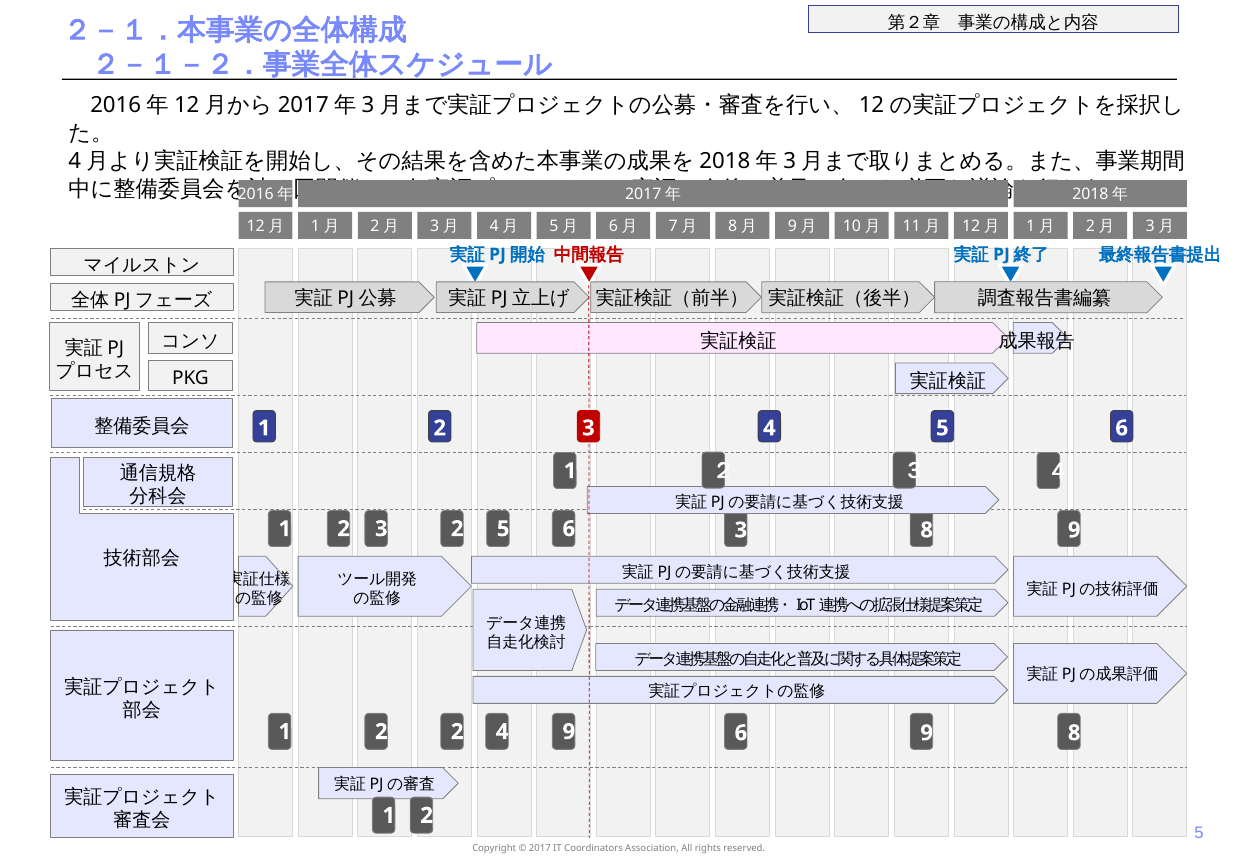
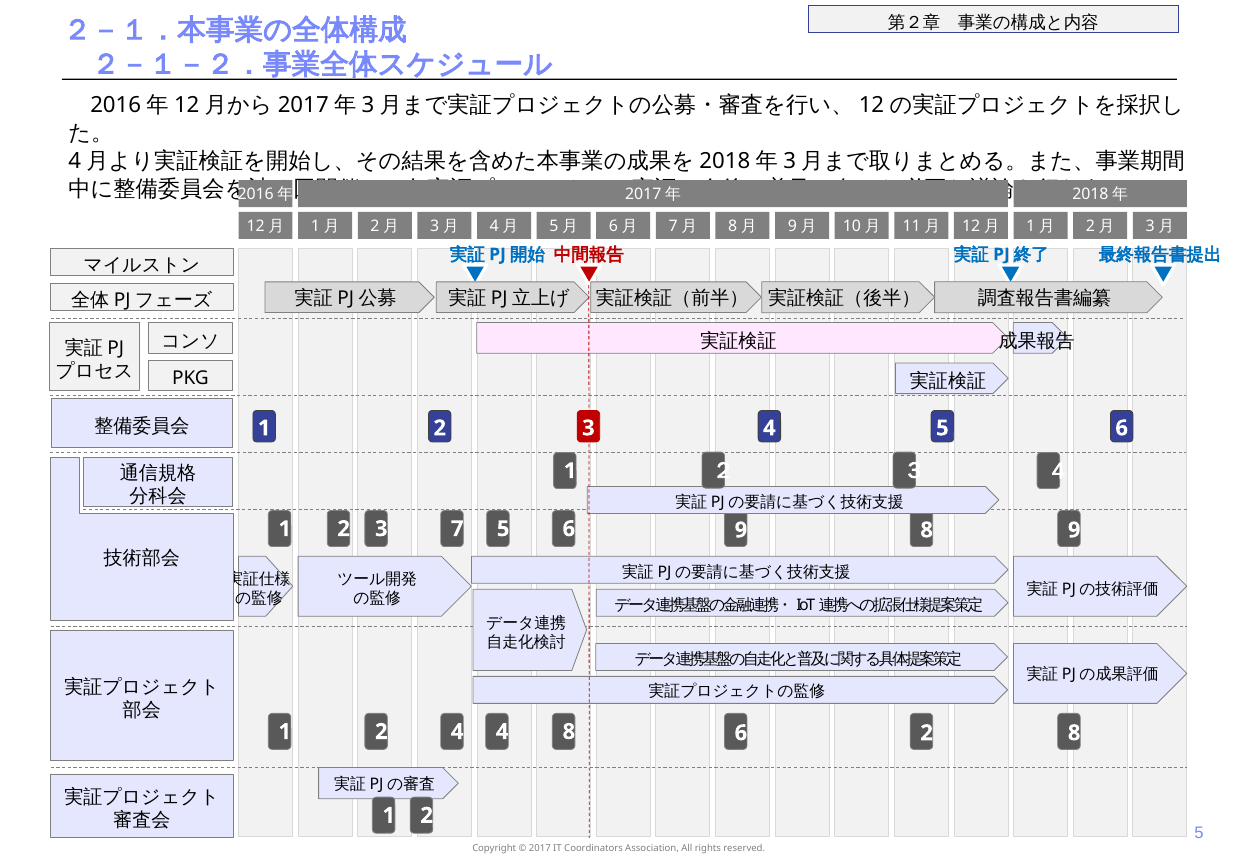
3 2: 2 -> 7
5 3: 3 -> 9
2 2: 2 -> 4
4 9: 9 -> 8
9 at (927, 733): 9 -> 2
